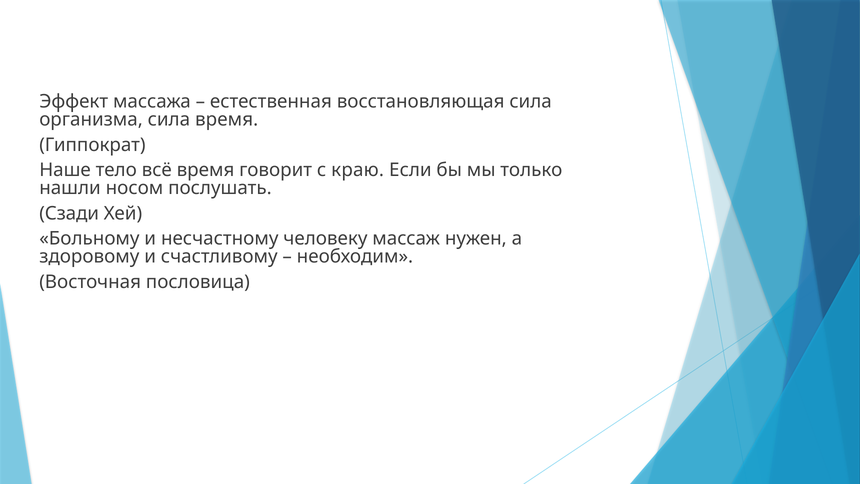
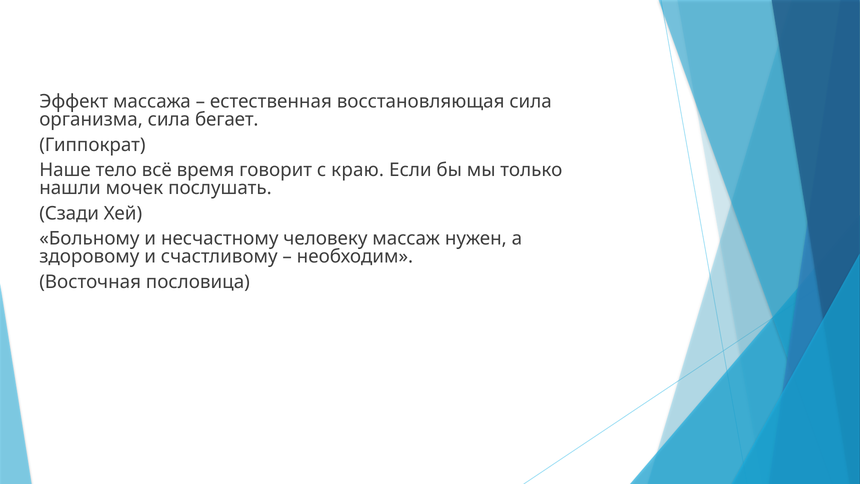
сила время: время -> бегает
носом: носом -> мочек
